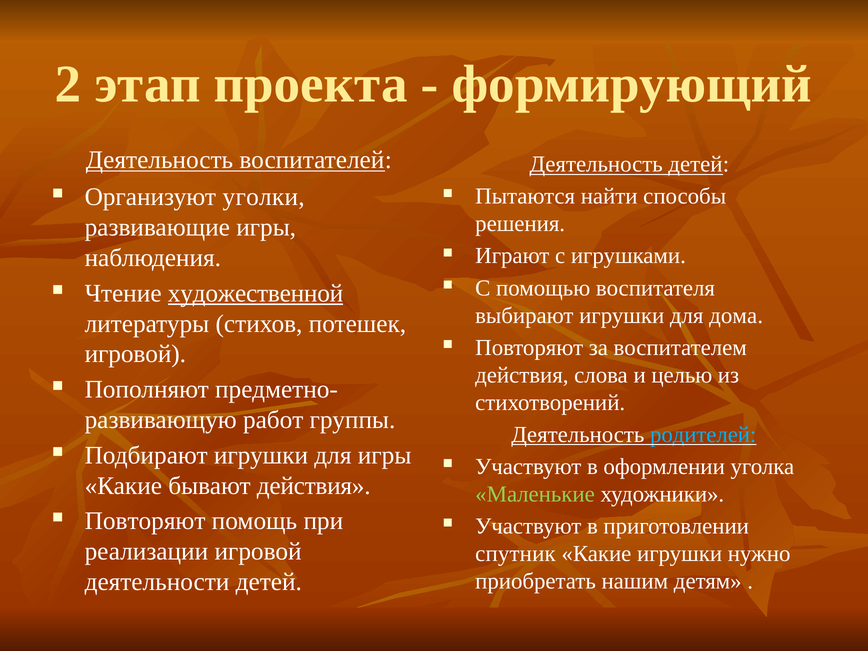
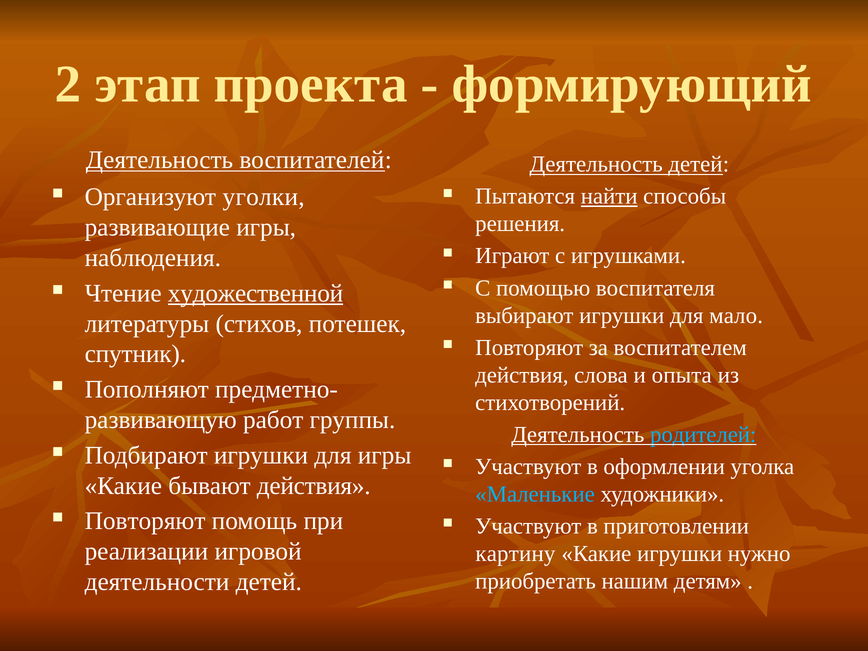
найти underline: none -> present
дома: дома -> мало
игровой at (135, 354): игровой -> спутник
целью: целью -> опыта
Маленькие colour: light green -> light blue
спутник: спутник -> картину
